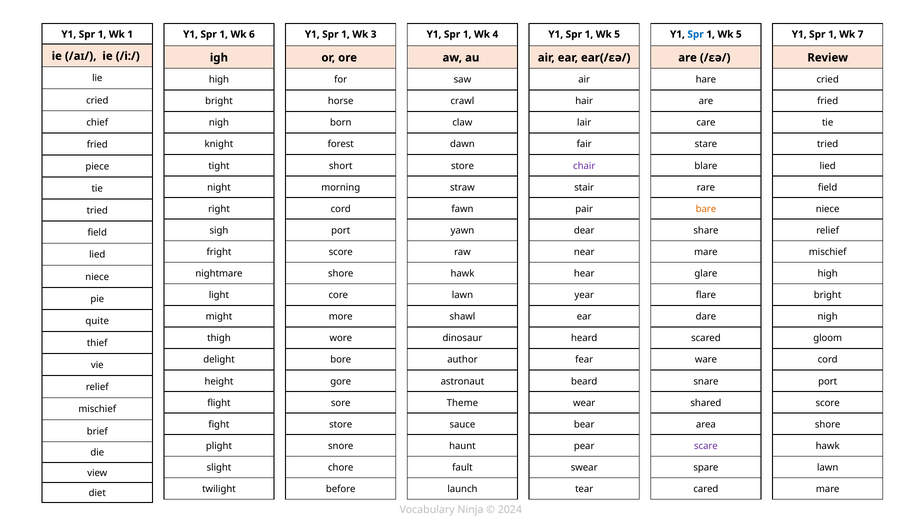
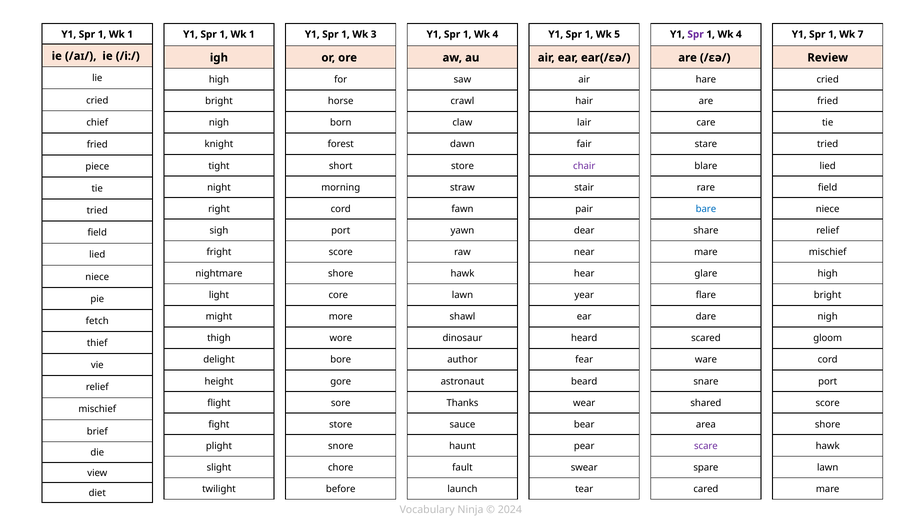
6 at (252, 34): 6 -> 1
Spr at (696, 34) colour: blue -> purple
5 at (739, 34): 5 -> 4
bare colour: orange -> blue
quite: quite -> fetch
Theme: Theme -> Thanks
